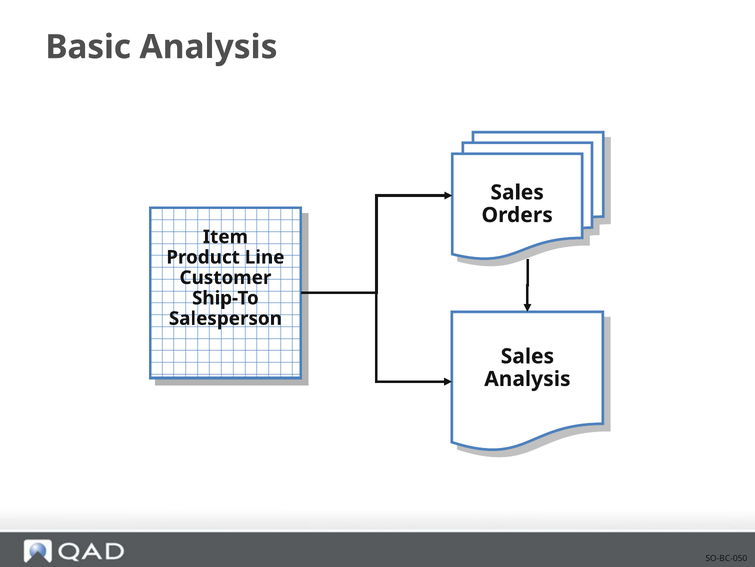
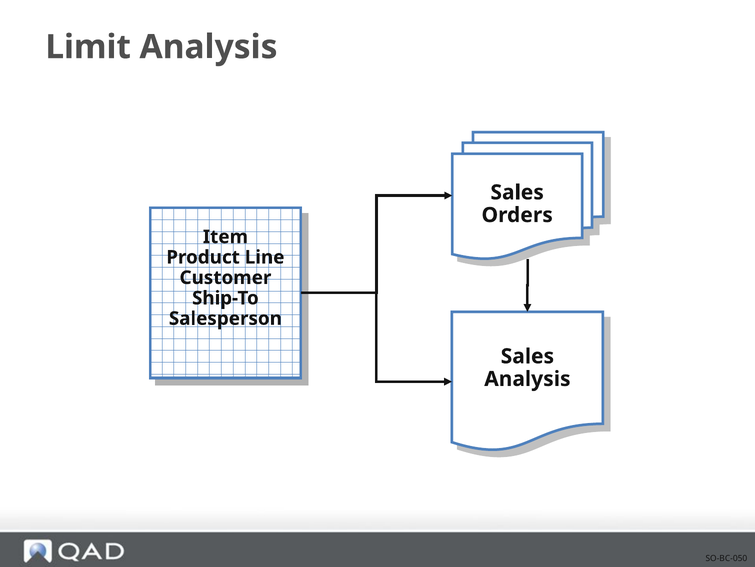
Basic: Basic -> Limit
